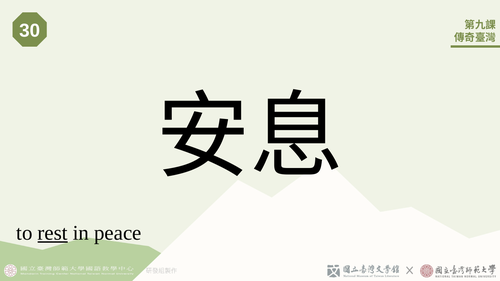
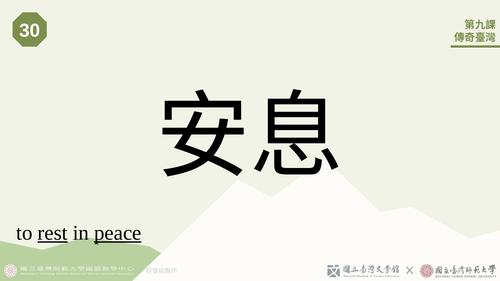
peace underline: none -> present
